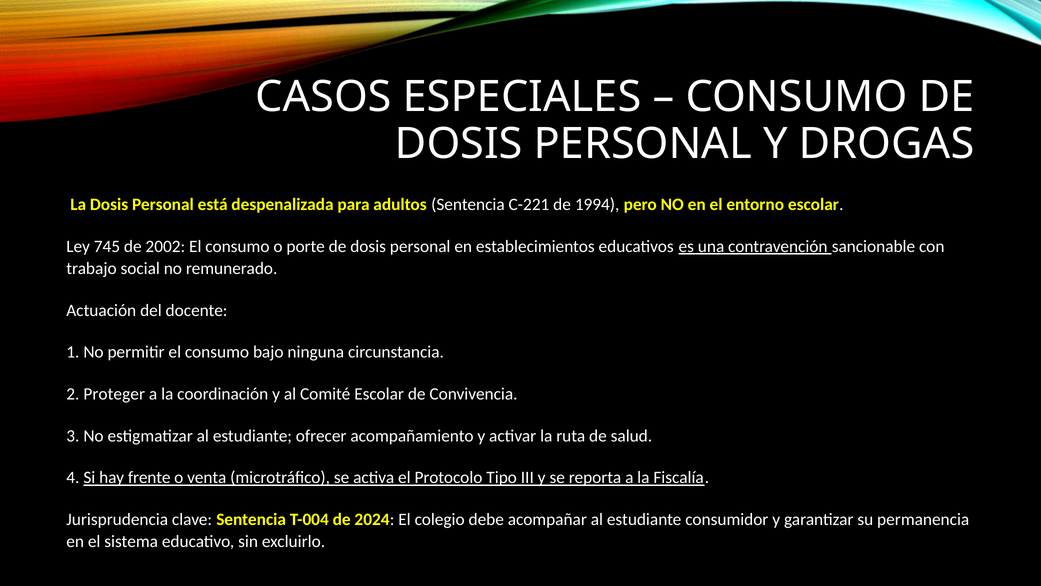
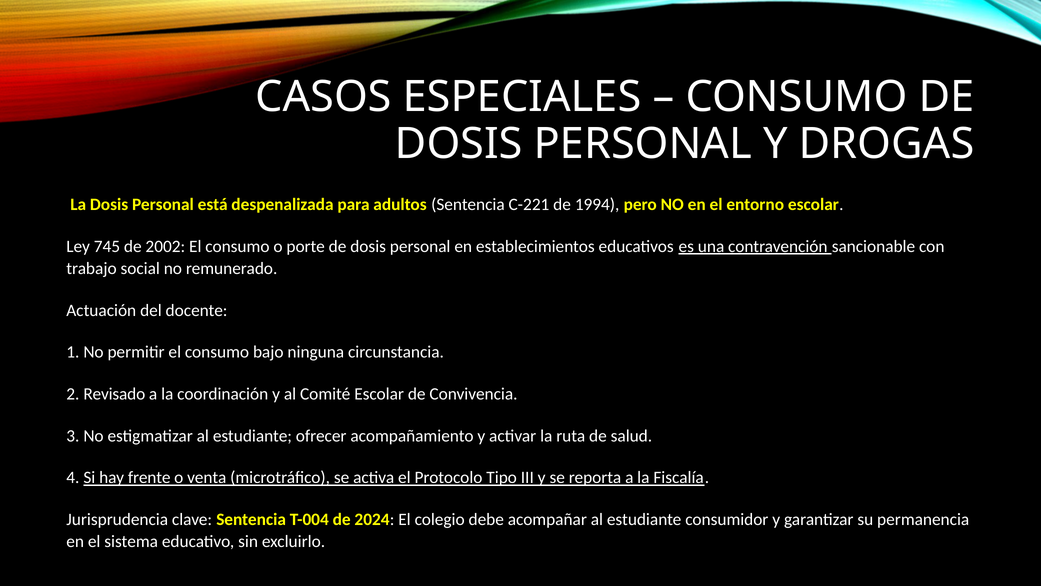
Proteger: Proteger -> Revisado
